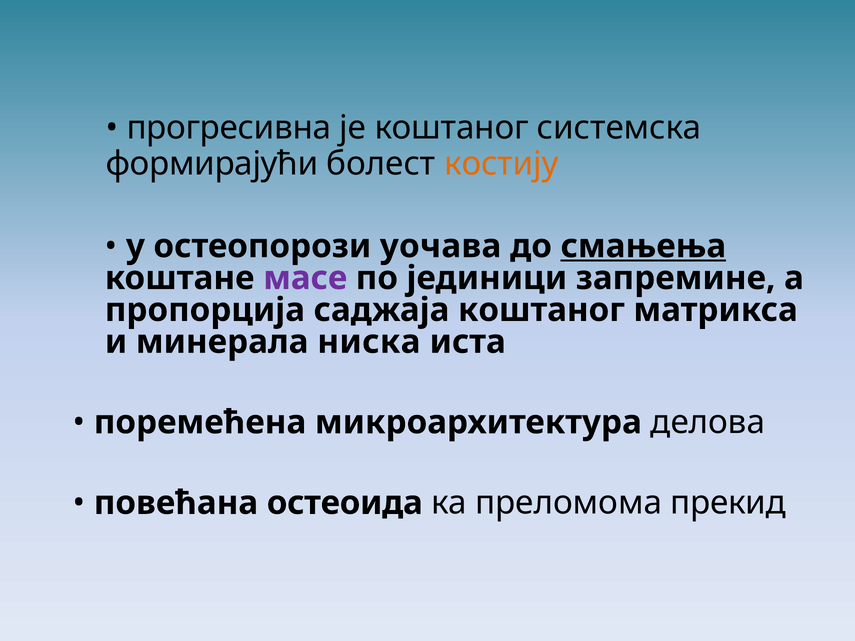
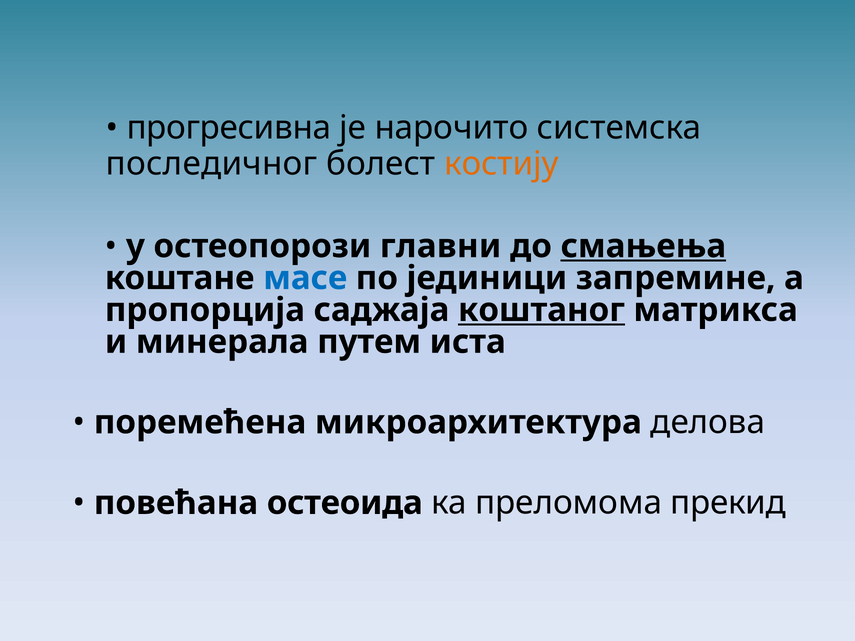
је коштаног: коштаног -> нарочито
формирајући: формирајући -> последичног
уочава: уочава -> главни
масе colour: purple -> blue
коштаног at (541, 310) underline: none -> present
ниска: ниска -> путем
